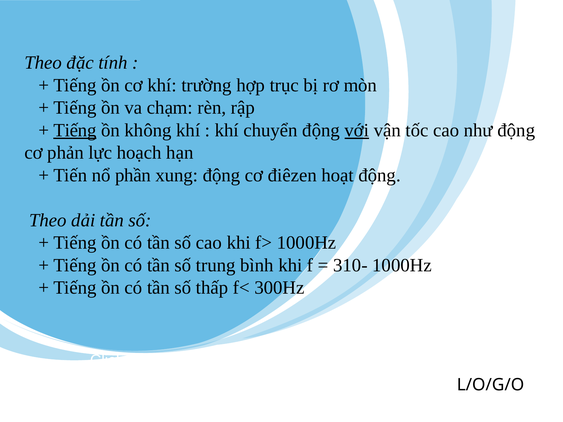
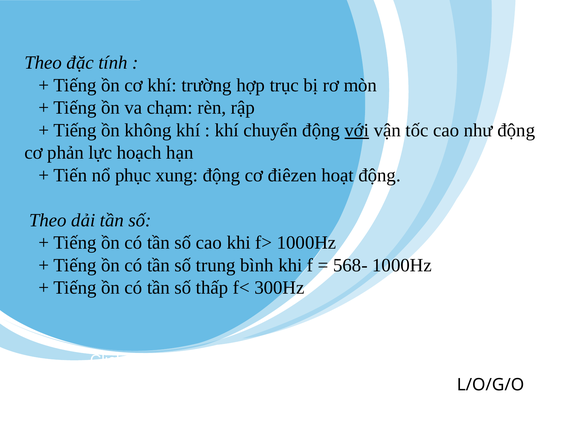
Tiếng at (75, 130) underline: present -> none
phần: phần -> phục
310-: 310- -> 568-
